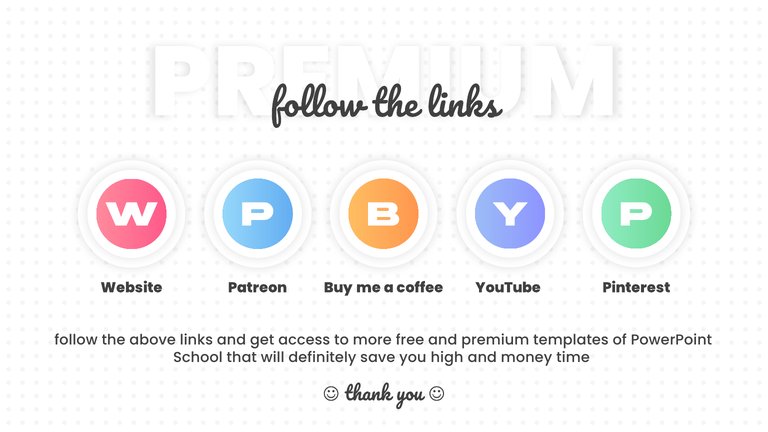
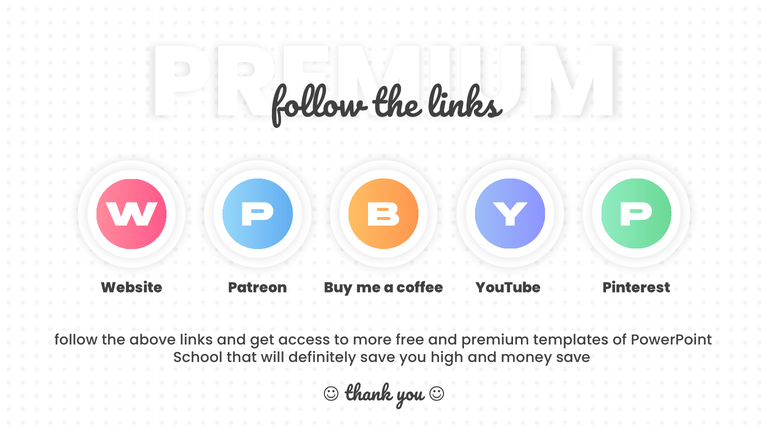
money time: time -> save
